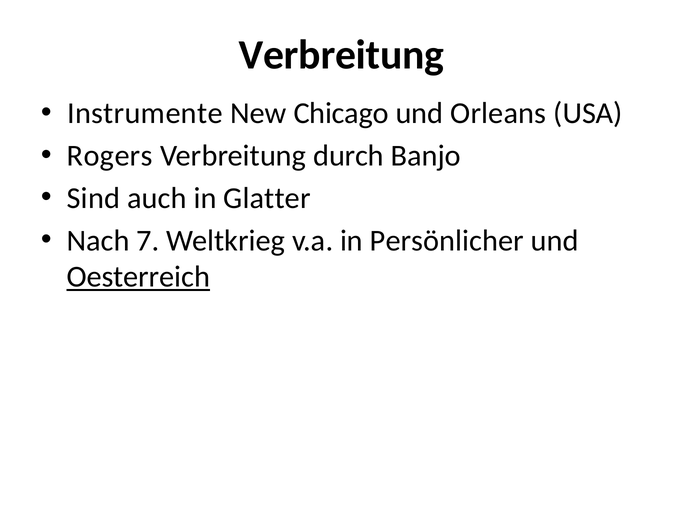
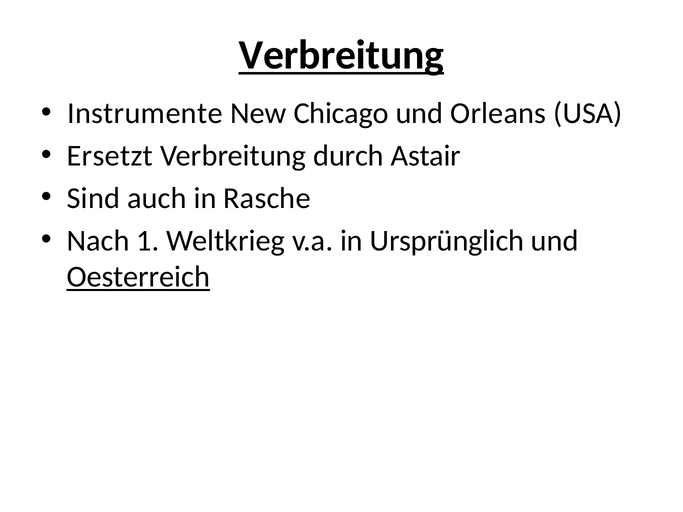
Verbreitung at (341, 55) underline: none -> present
Rogers: Rogers -> Ersetzt
Banjo: Banjo -> Astair
Glatter: Glatter -> Rasche
7: 7 -> 1
Persönlicher: Persönlicher -> Ursprünglich
